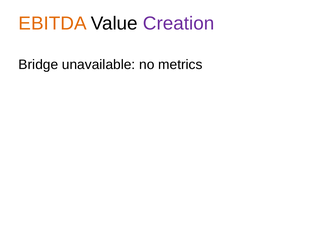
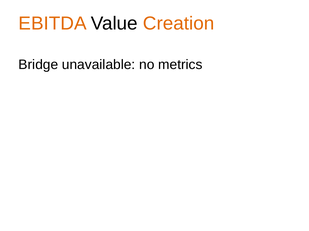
Creation colour: purple -> orange
